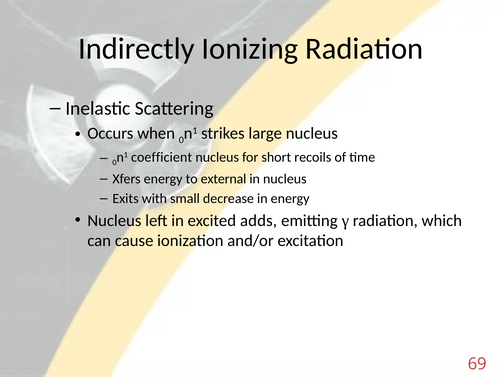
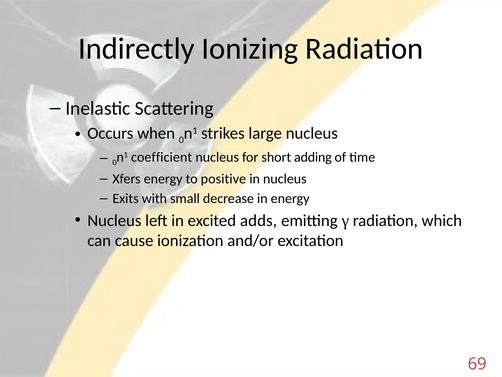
recoils: recoils -> adding
external: external -> positive
